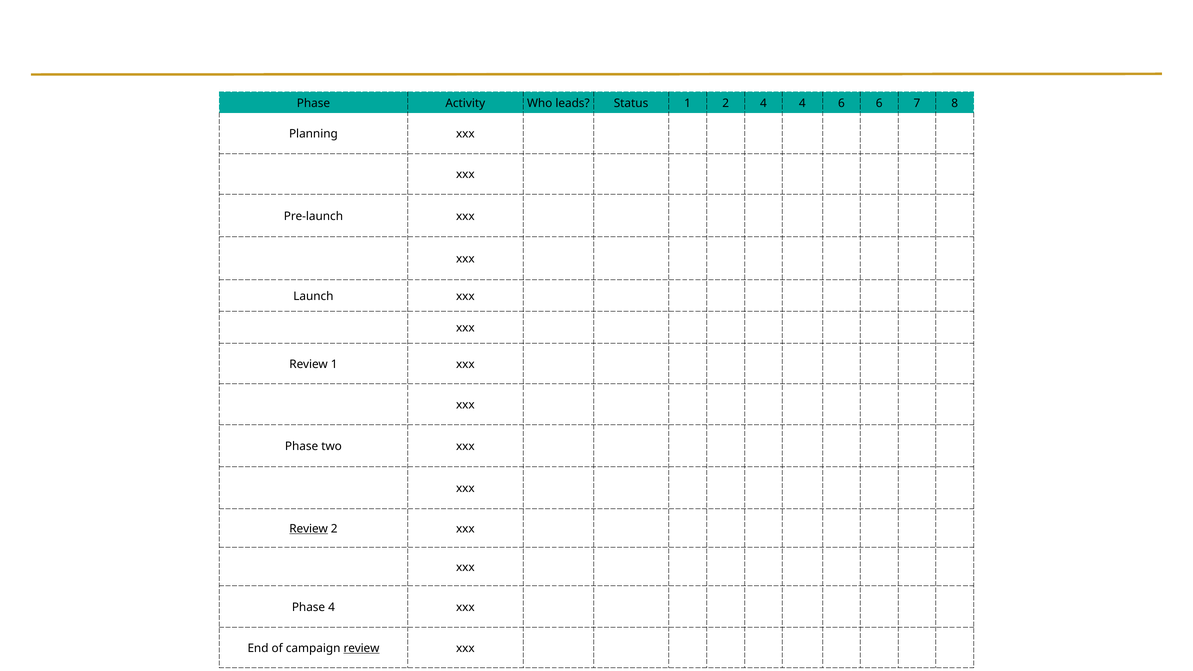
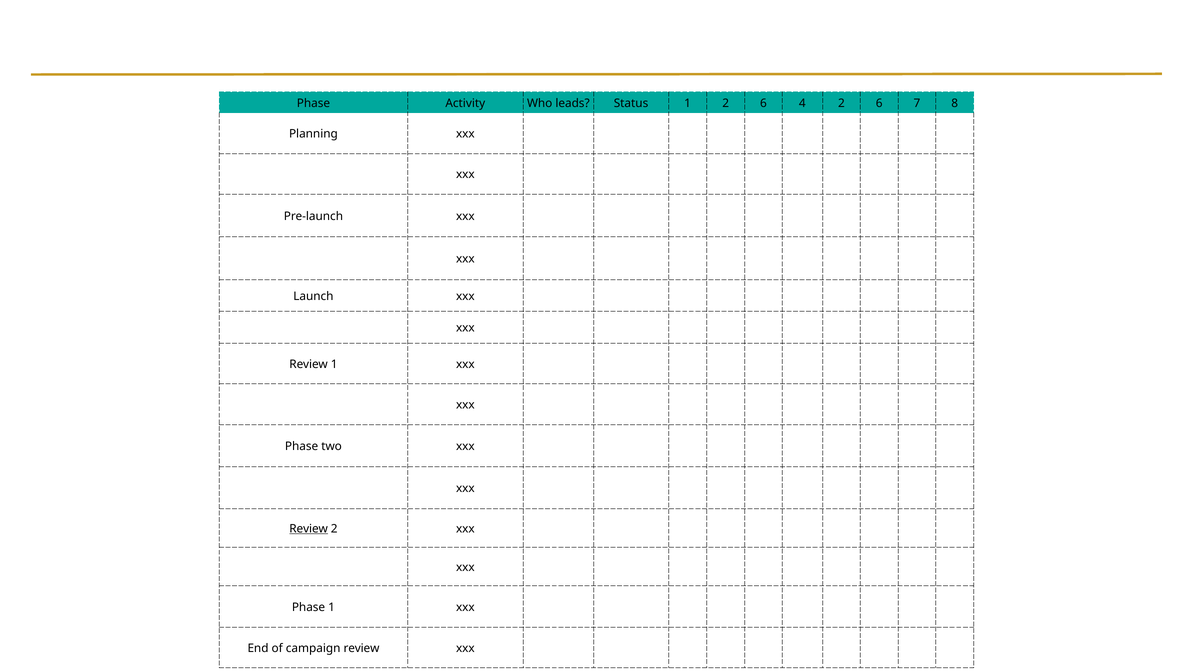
1 2 4: 4 -> 6
4 6: 6 -> 2
Phase 4: 4 -> 1
review at (361, 648) underline: present -> none
